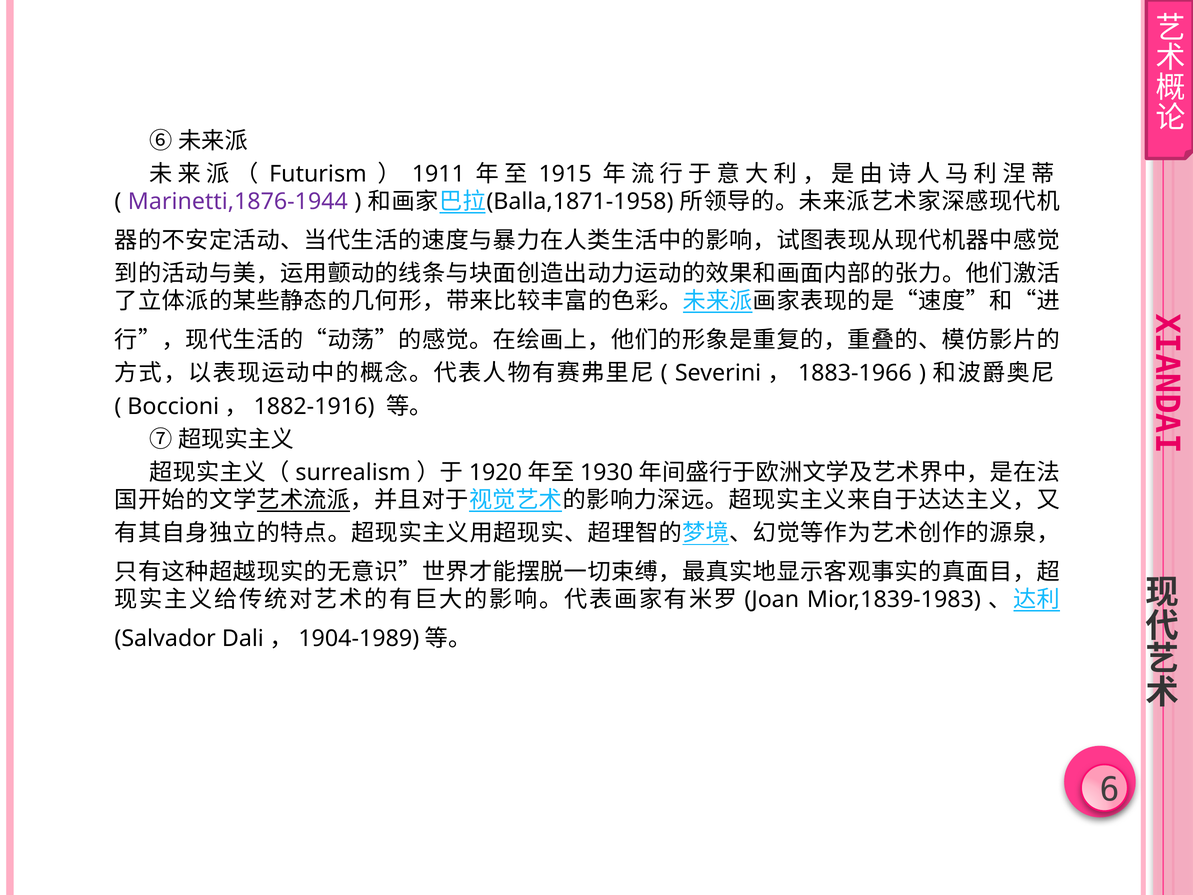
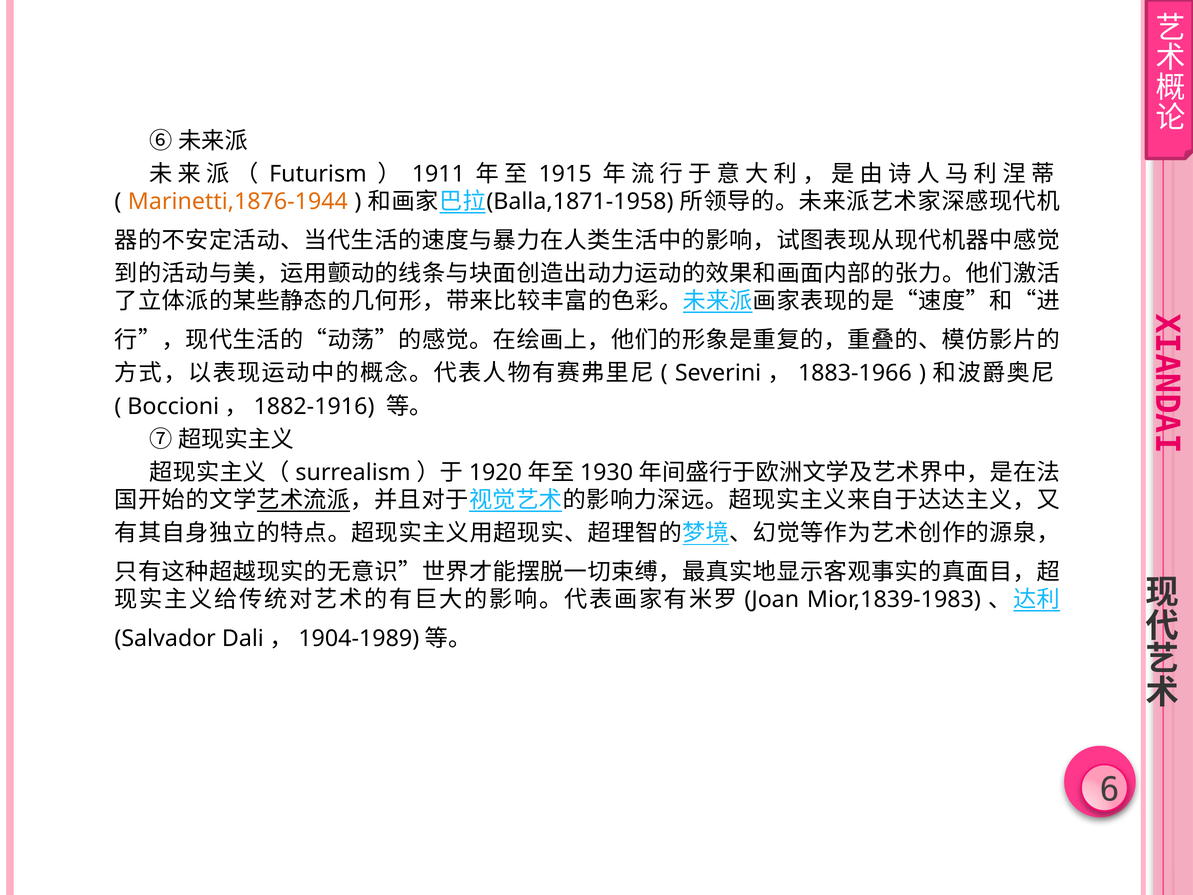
Marinetti,1876-1944 colour: purple -> orange
